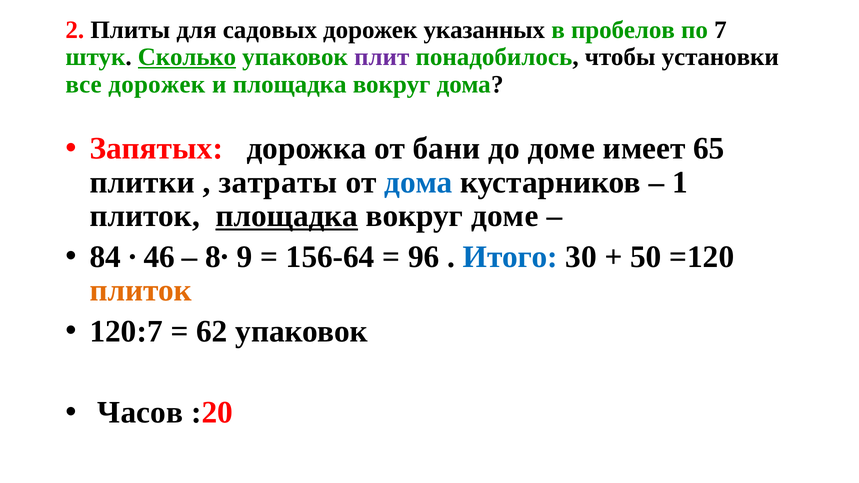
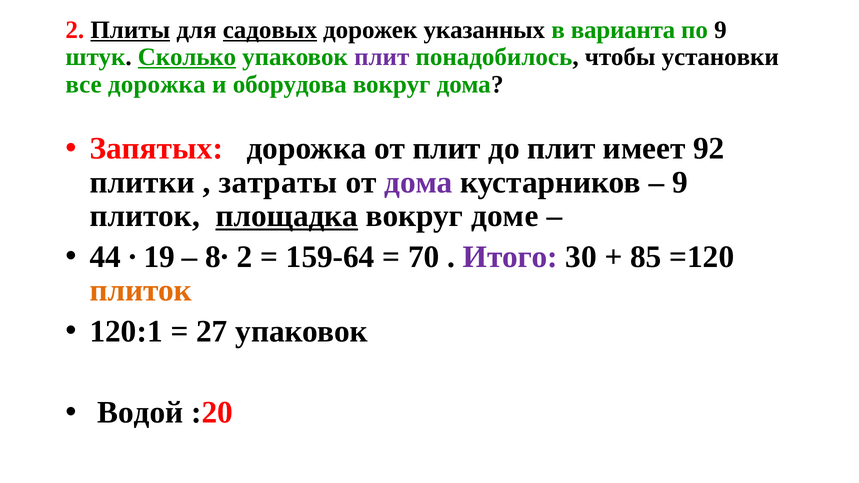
Плиты underline: none -> present
садовых underline: none -> present
пробелов: пробелов -> варианта
по 7: 7 -> 9
все дорожек: дорожек -> дорожка
и площадка: площадка -> оборудова
от бани: бани -> плит
до доме: доме -> плит
65: 65 -> 92
дома at (418, 182) colour: blue -> purple
1 at (680, 182): 1 -> 9
84: 84 -> 44
46: 46 -> 19
8∙ 9: 9 -> 2
156-64: 156-64 -> 159-64
96: 96 -> 70
Итого colour: blue -> purple
50: 50 -> 85
120:7: 120:7 -> 120:1
62: 62 -> 27
Часов: Часов -> Водой
